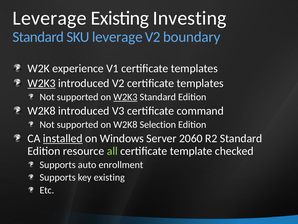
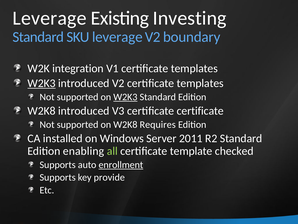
experience: experience -> integration
certificate command: command -> certificate
Selection: Selection -> Requires
installed underline: present -> none
2060: 2060 -> 2011
resource: resource -> enabling
enrollment underline: none -> present
key existing: existing -> provide
